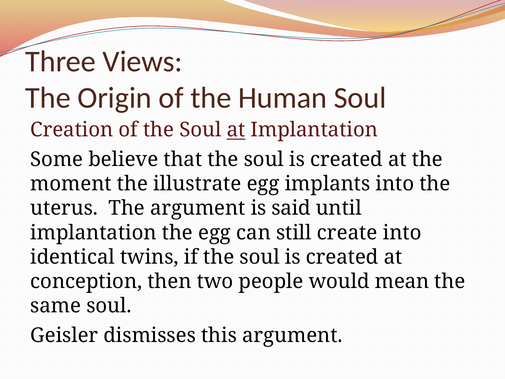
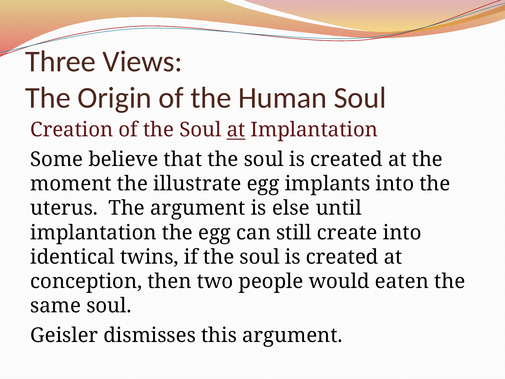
said: said -> else
mean: mean -> eaten
